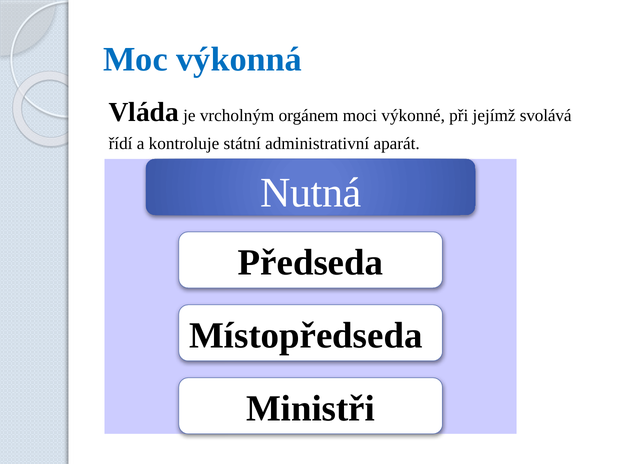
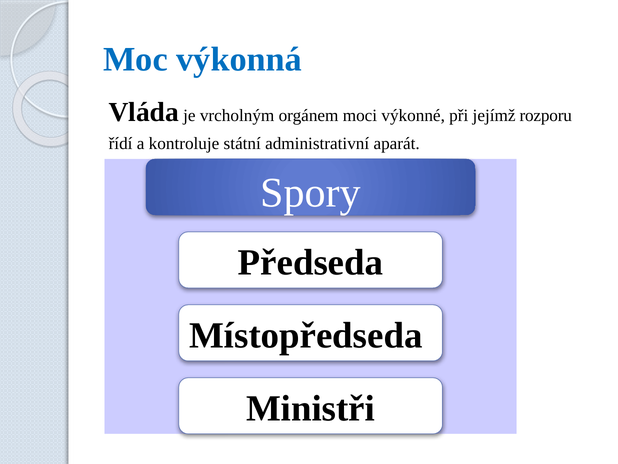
svolává: svolává -> rozporu
Nutná: Nutná -> Spory
